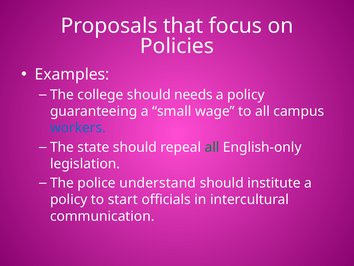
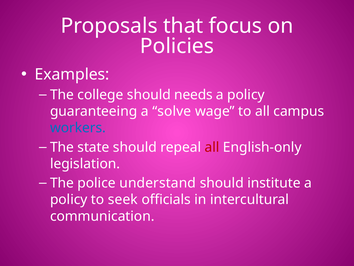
small: small -> solve
all at (212, 147) colour: green -> red
start: start -> seek
